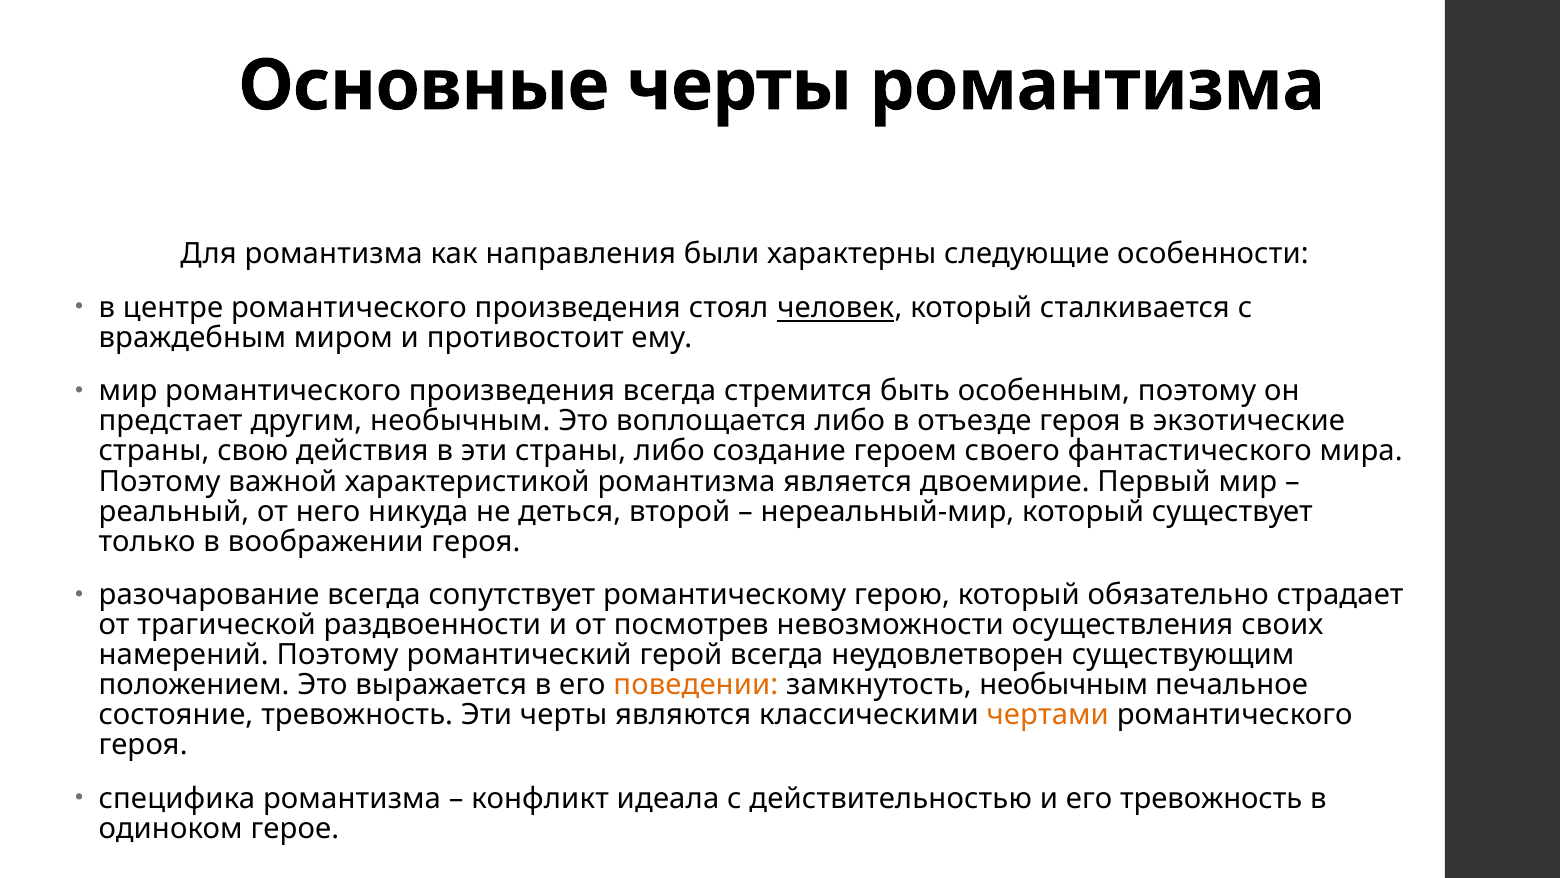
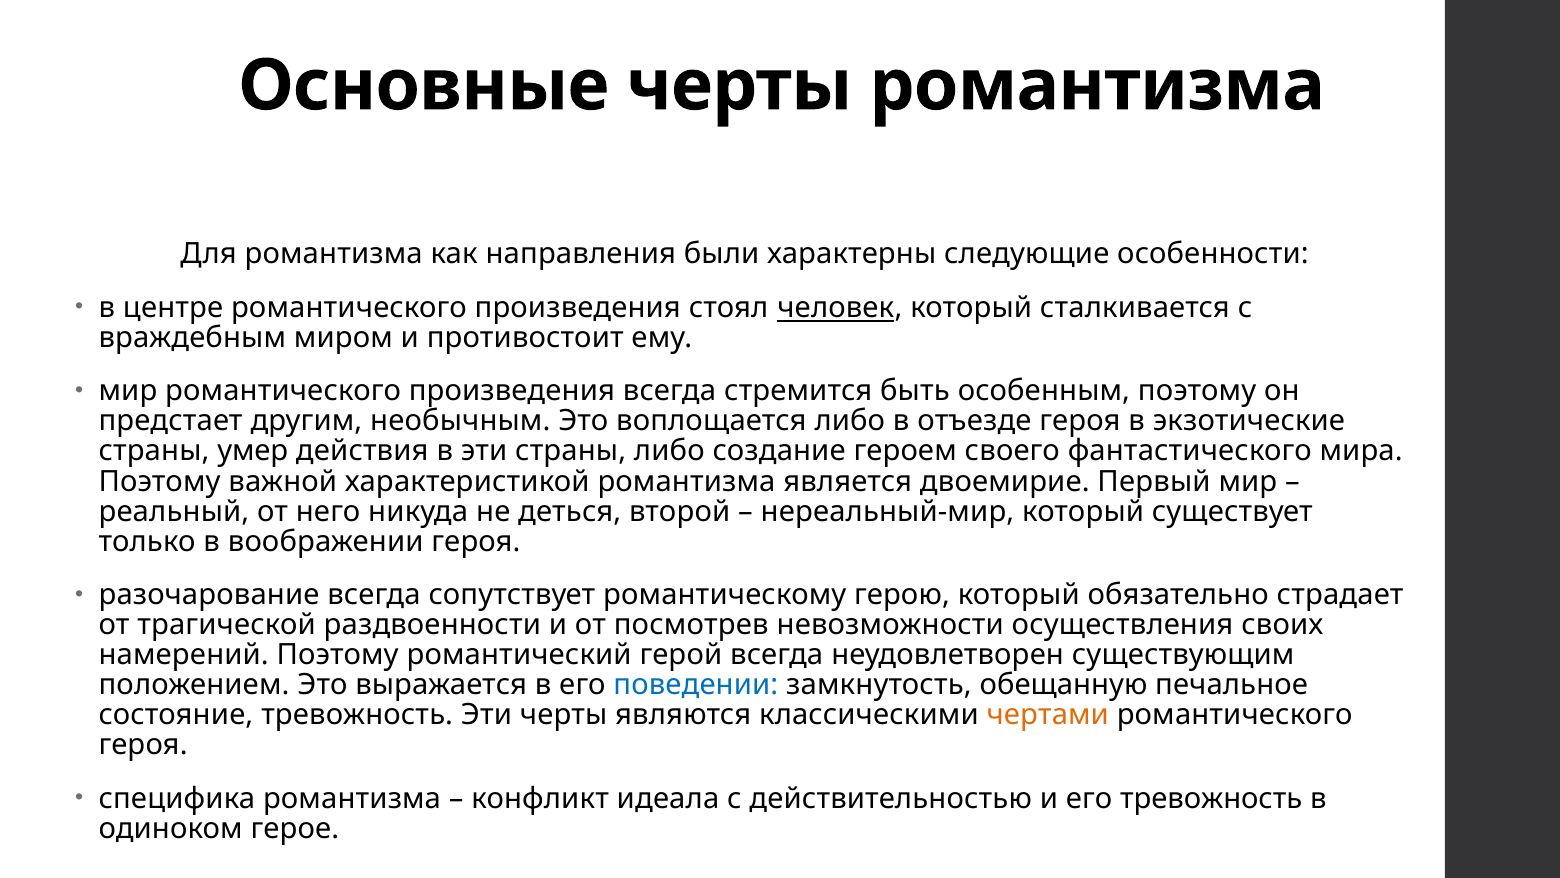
свою: свою -> умер
поведении colour: orange -> blue
замкнутость необычным: необычным -> обещанную
